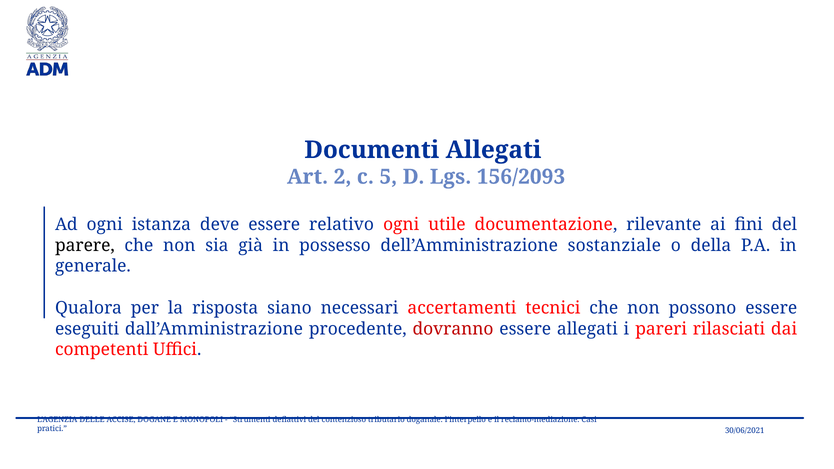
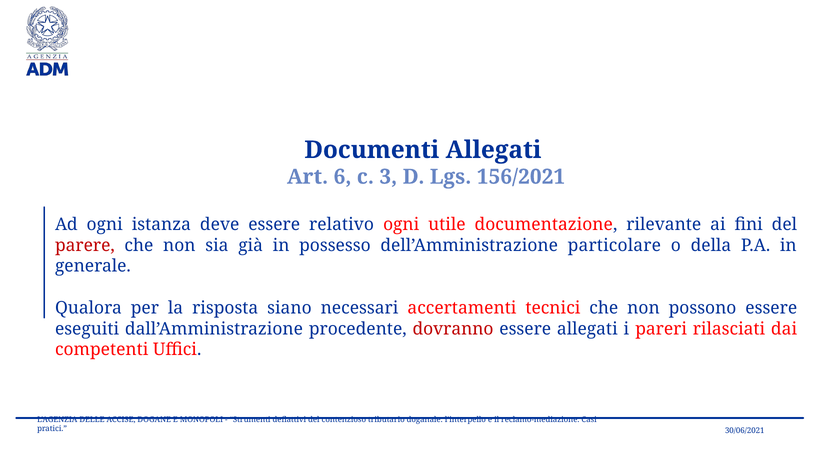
2: 2 -> 6
5: 5 -> 3
156/2093: 156/2093 -> 156/2021
parere colour: black -> red
sostanziale: sostanziale -> particolare
